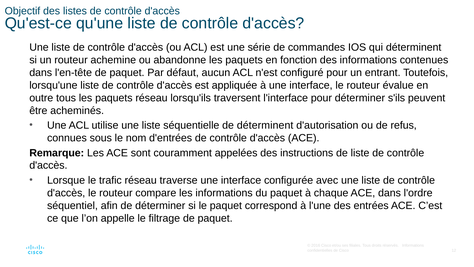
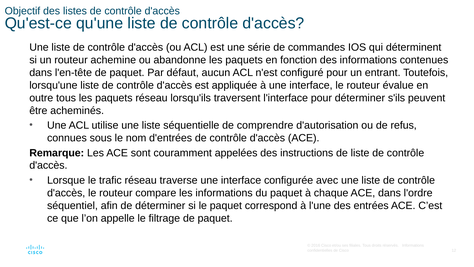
de déterminent: déterminent -> comprendre
